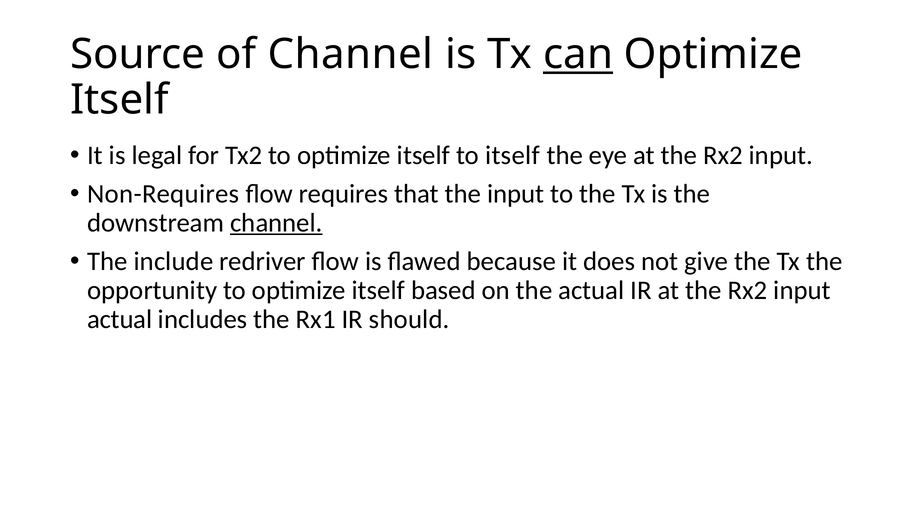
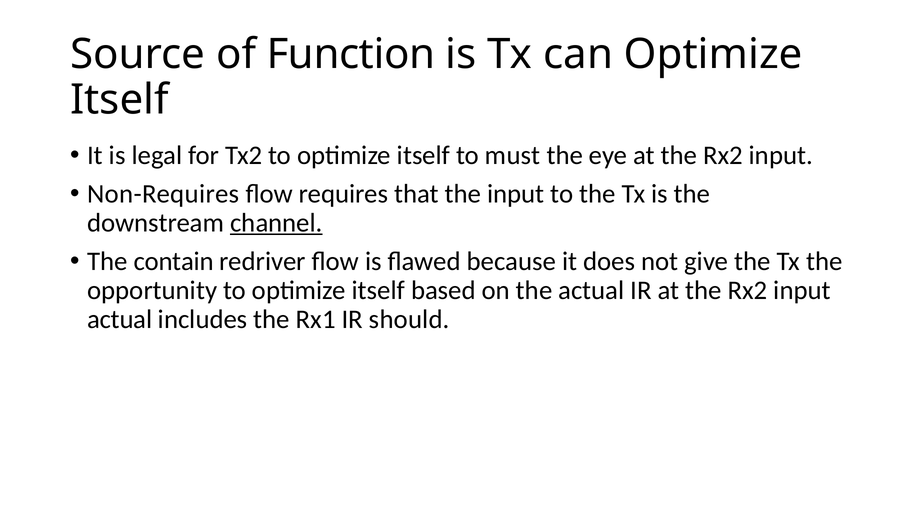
of Channel: Channel -> Function
can underline: present -> none
to itself: itself -> must
include: include -> contain
